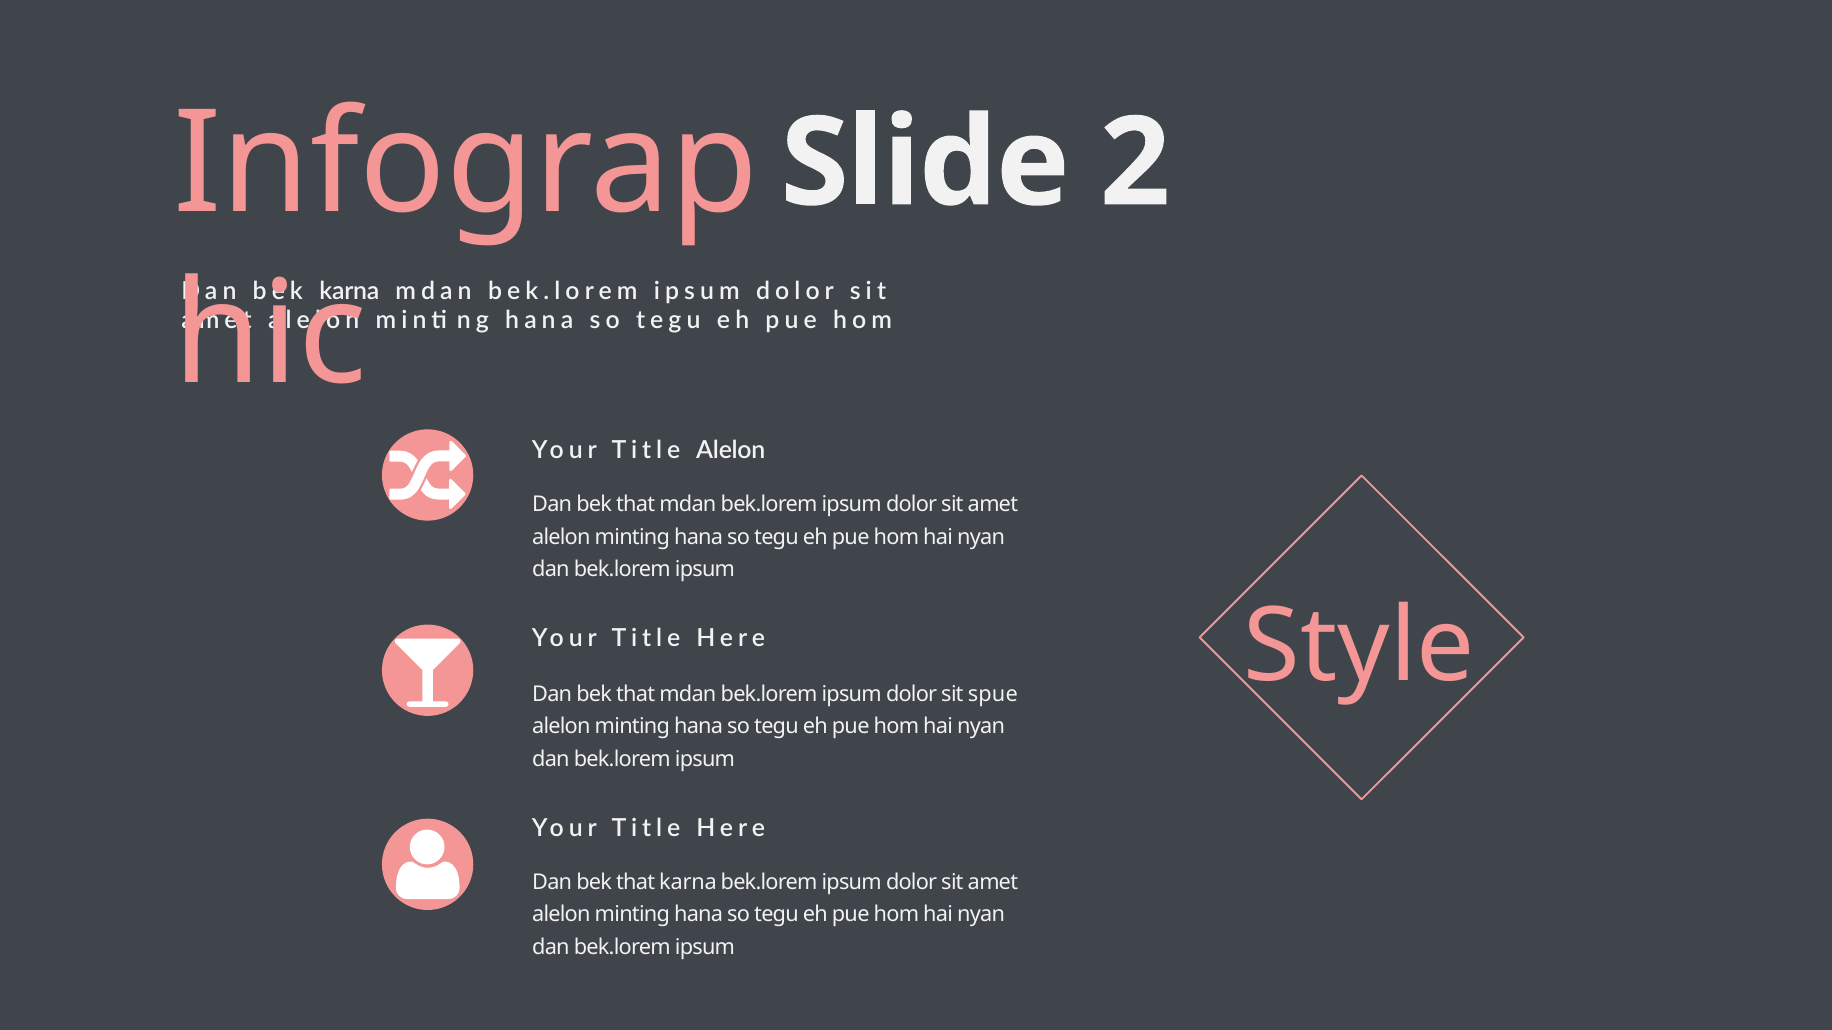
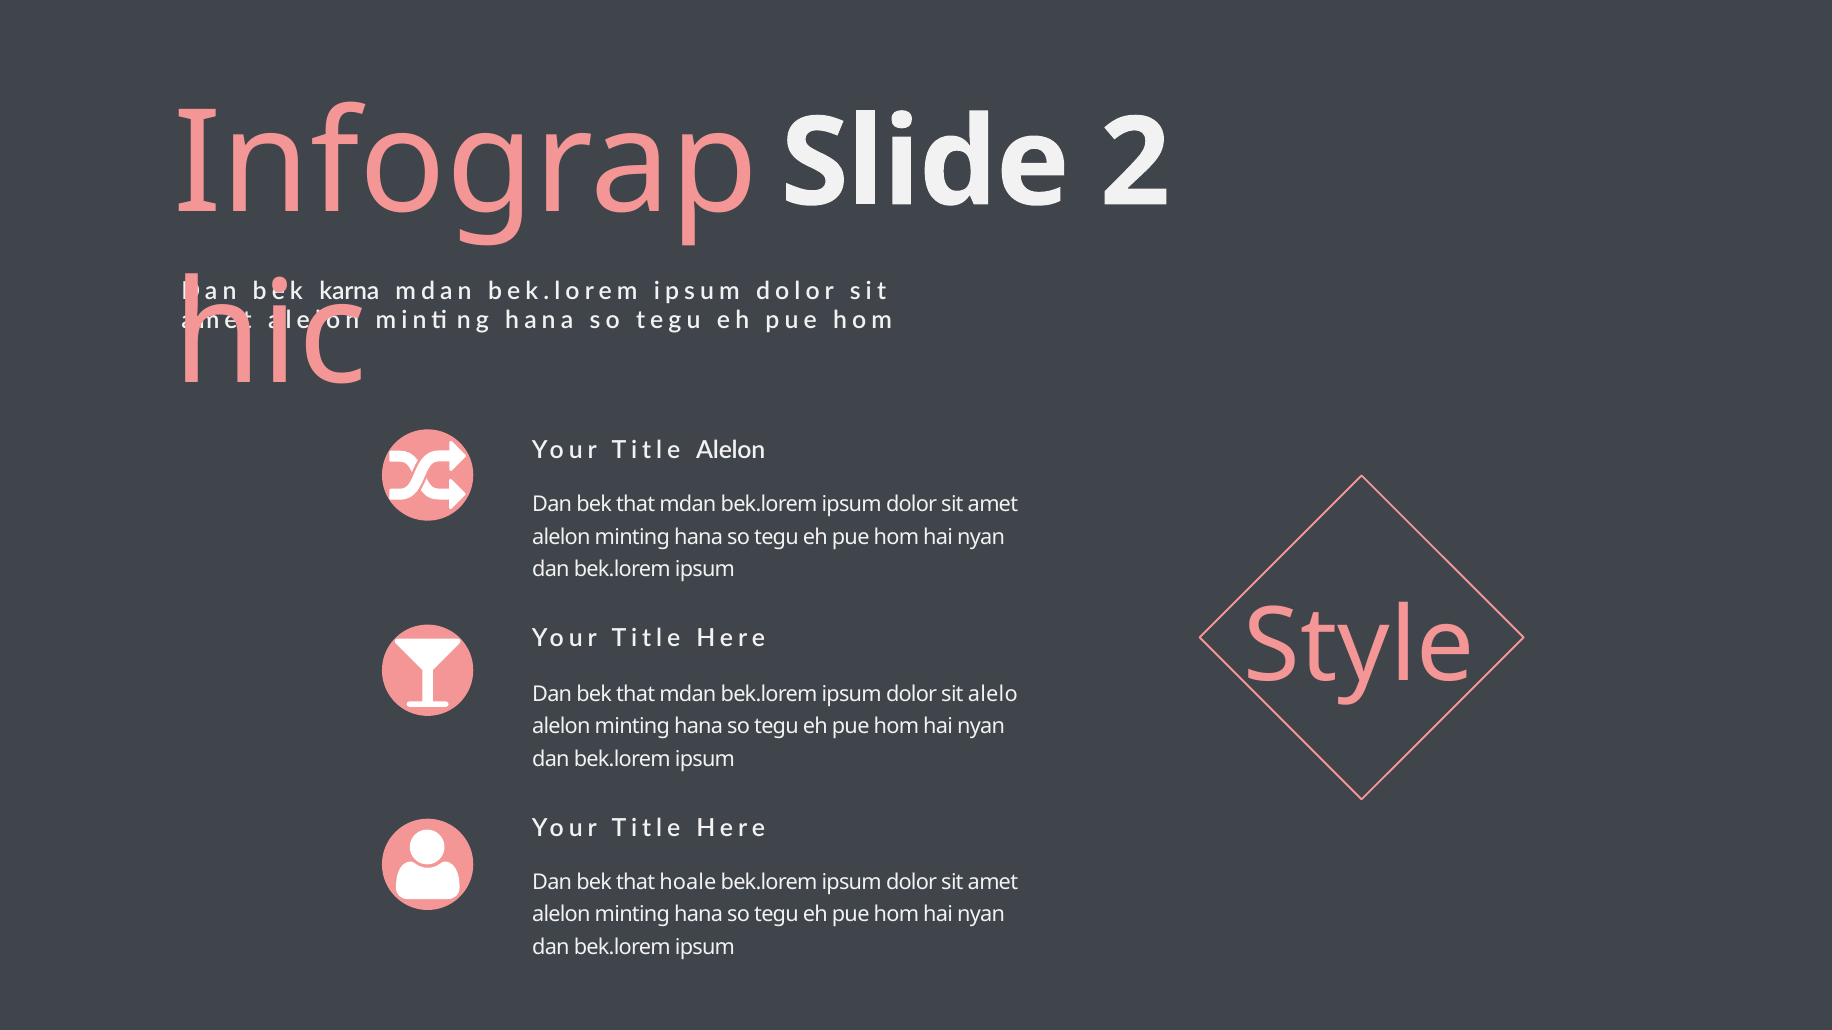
spue: spue -> alelo
that karna: karna -> hoale
